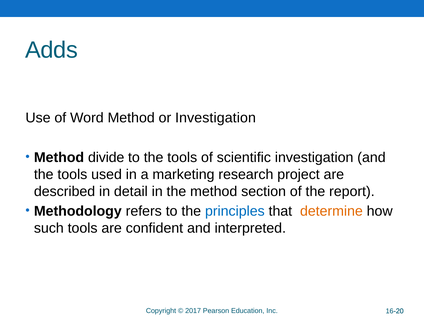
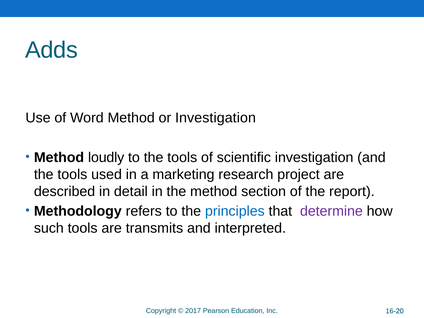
divide: divide -> loudly
determine colour: orange -> purple
confident: confident -> transmits
